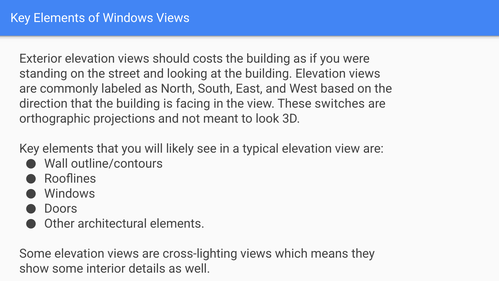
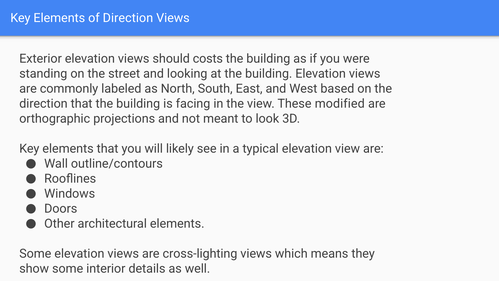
of Windows: Windows -> Direction
switches: switches -> modified
